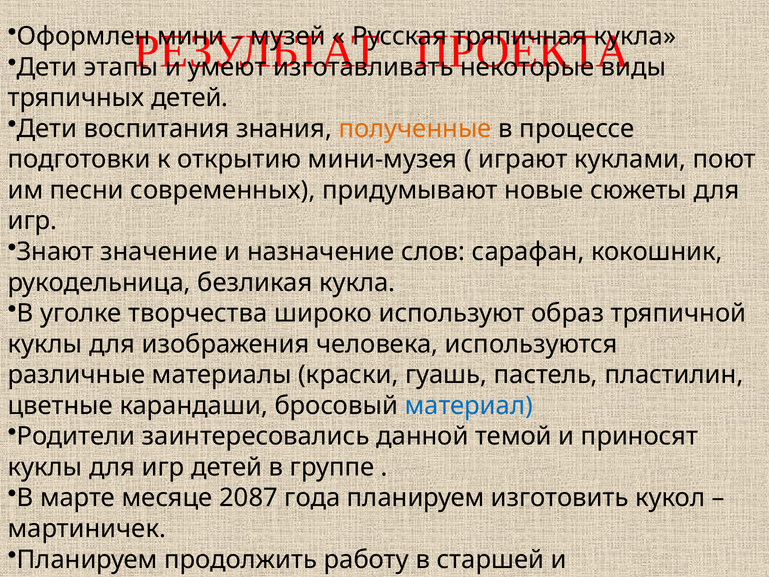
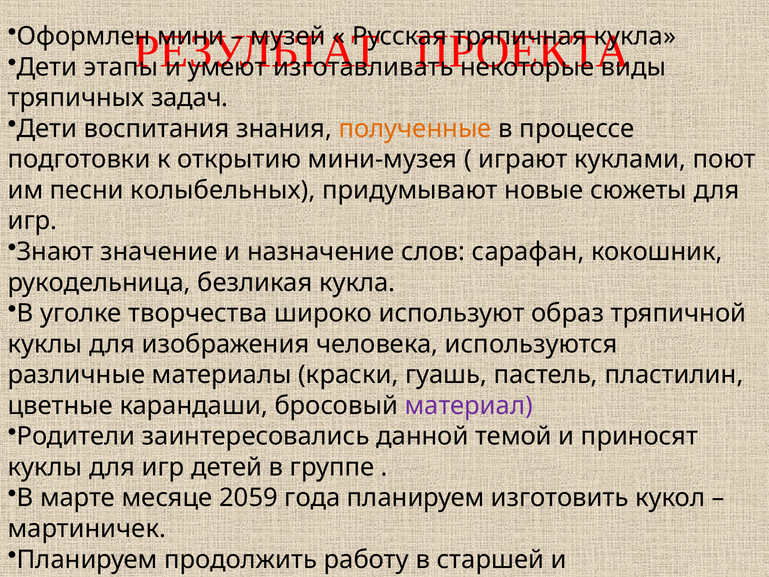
тряпичных детей: детей -> задач
современных: современных -> колыбельных
материал colour: blue -> purple
2087: 2087 -> 2059
